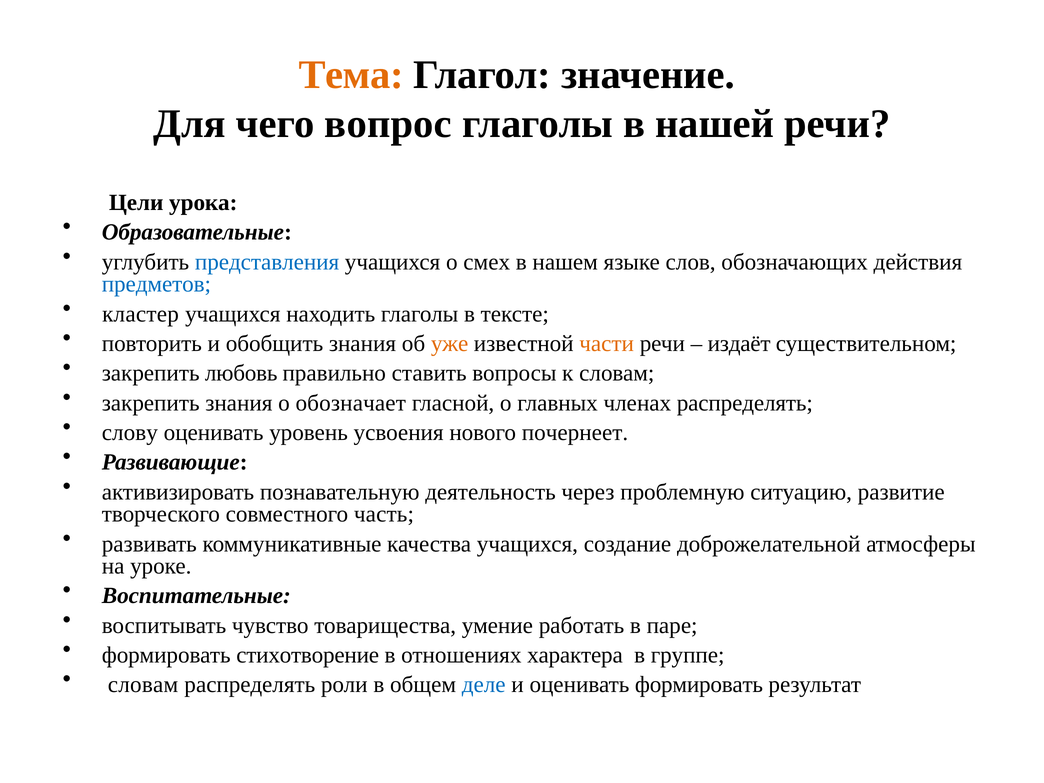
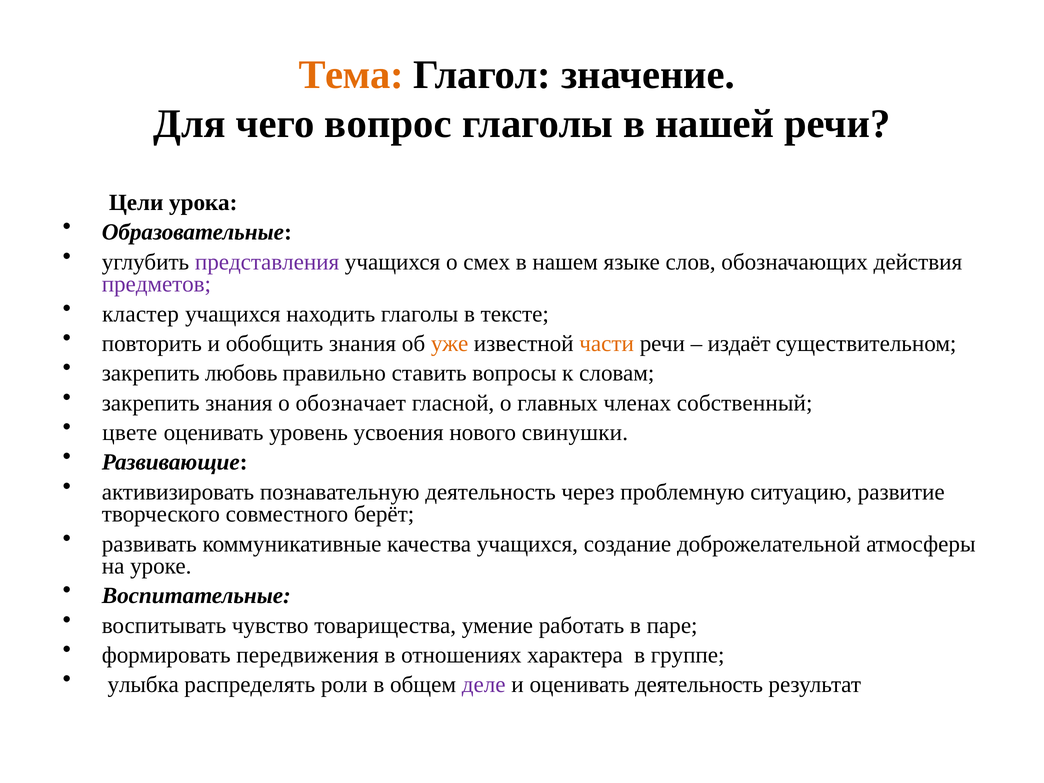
представления colour: blue -> purple
предметов colour: blue -> purple
членах распределять: распределять -> собственный
слову: слову -> цвете
почернеет: почернеет -> свинушки
часть: часть -> берёт
стихотворение: стихотворение -> передвижения
словам at (143, 685): словам -> улыбка
деле colour: blue -> purple
оценивать формировать: формировать -> деятельность
